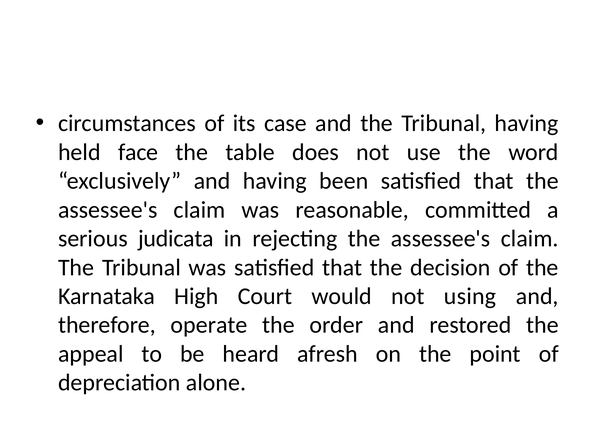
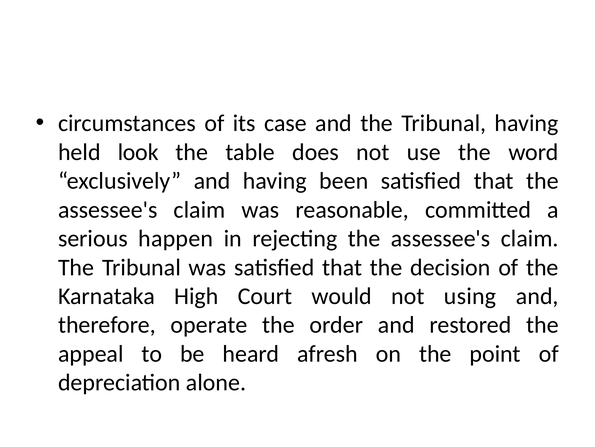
face: face -> look
judicata: judicata -> happen
